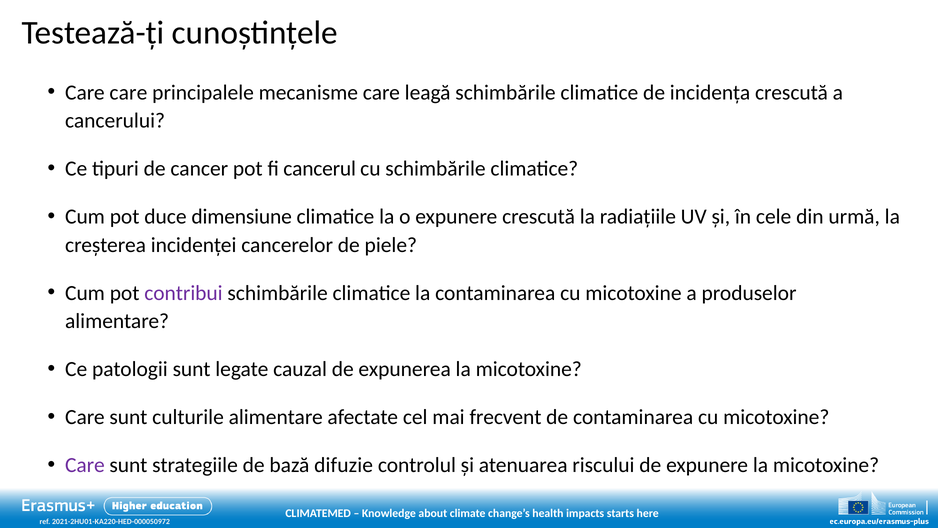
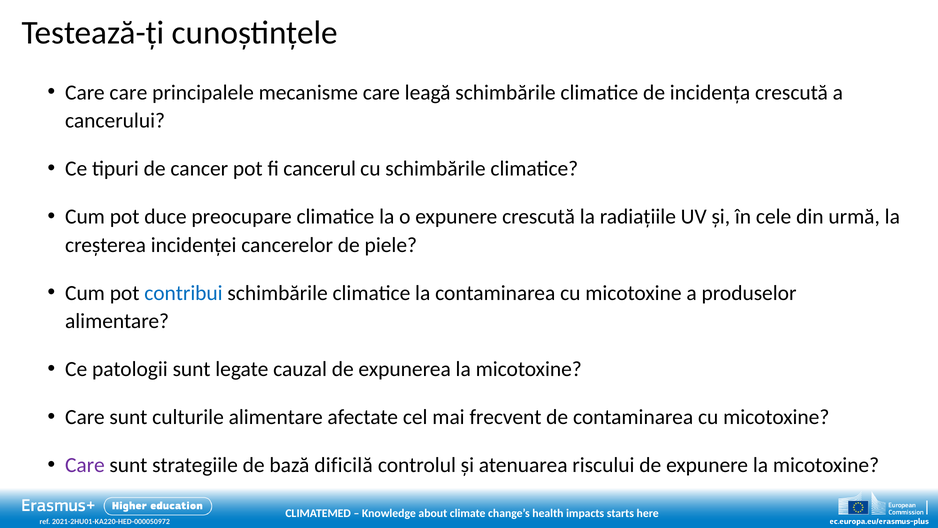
dimensiune: dimensiune -> preocupare
contribui colour: purple -> blue
difuzie: difuzie -> dificilă
